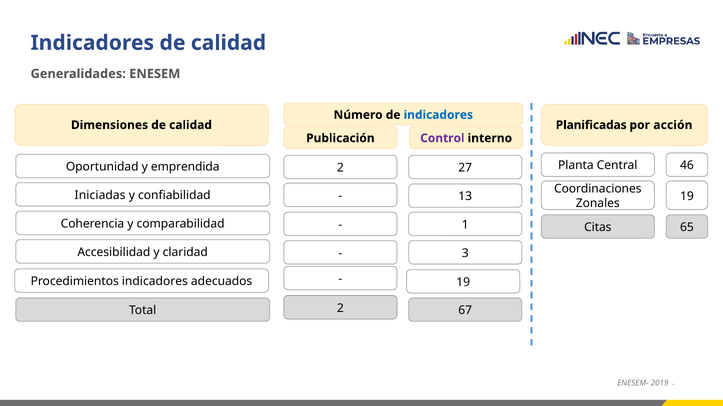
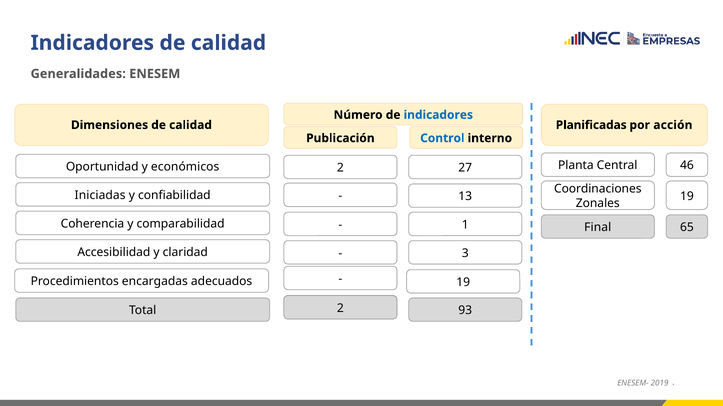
Control colour: purple -> blue
emprendida: emprendida -> económicos
Citas: Citas -> Final
Procedimientos indicadores: indicadores -> encargadas
67: 67 -> 93
